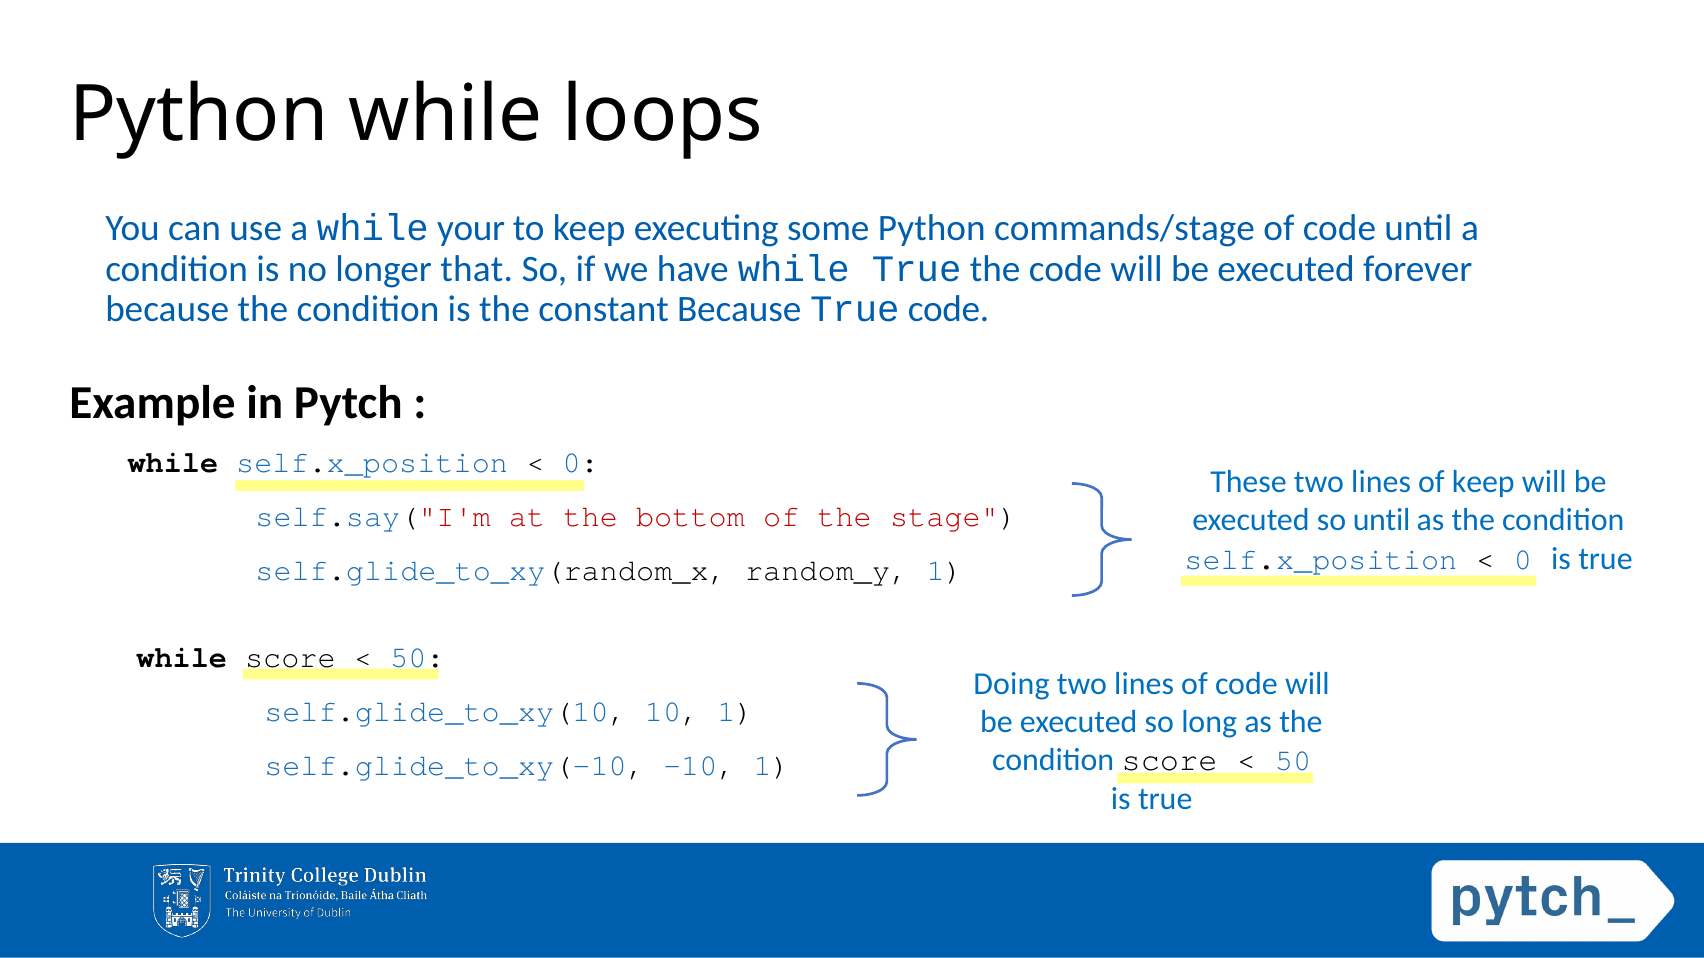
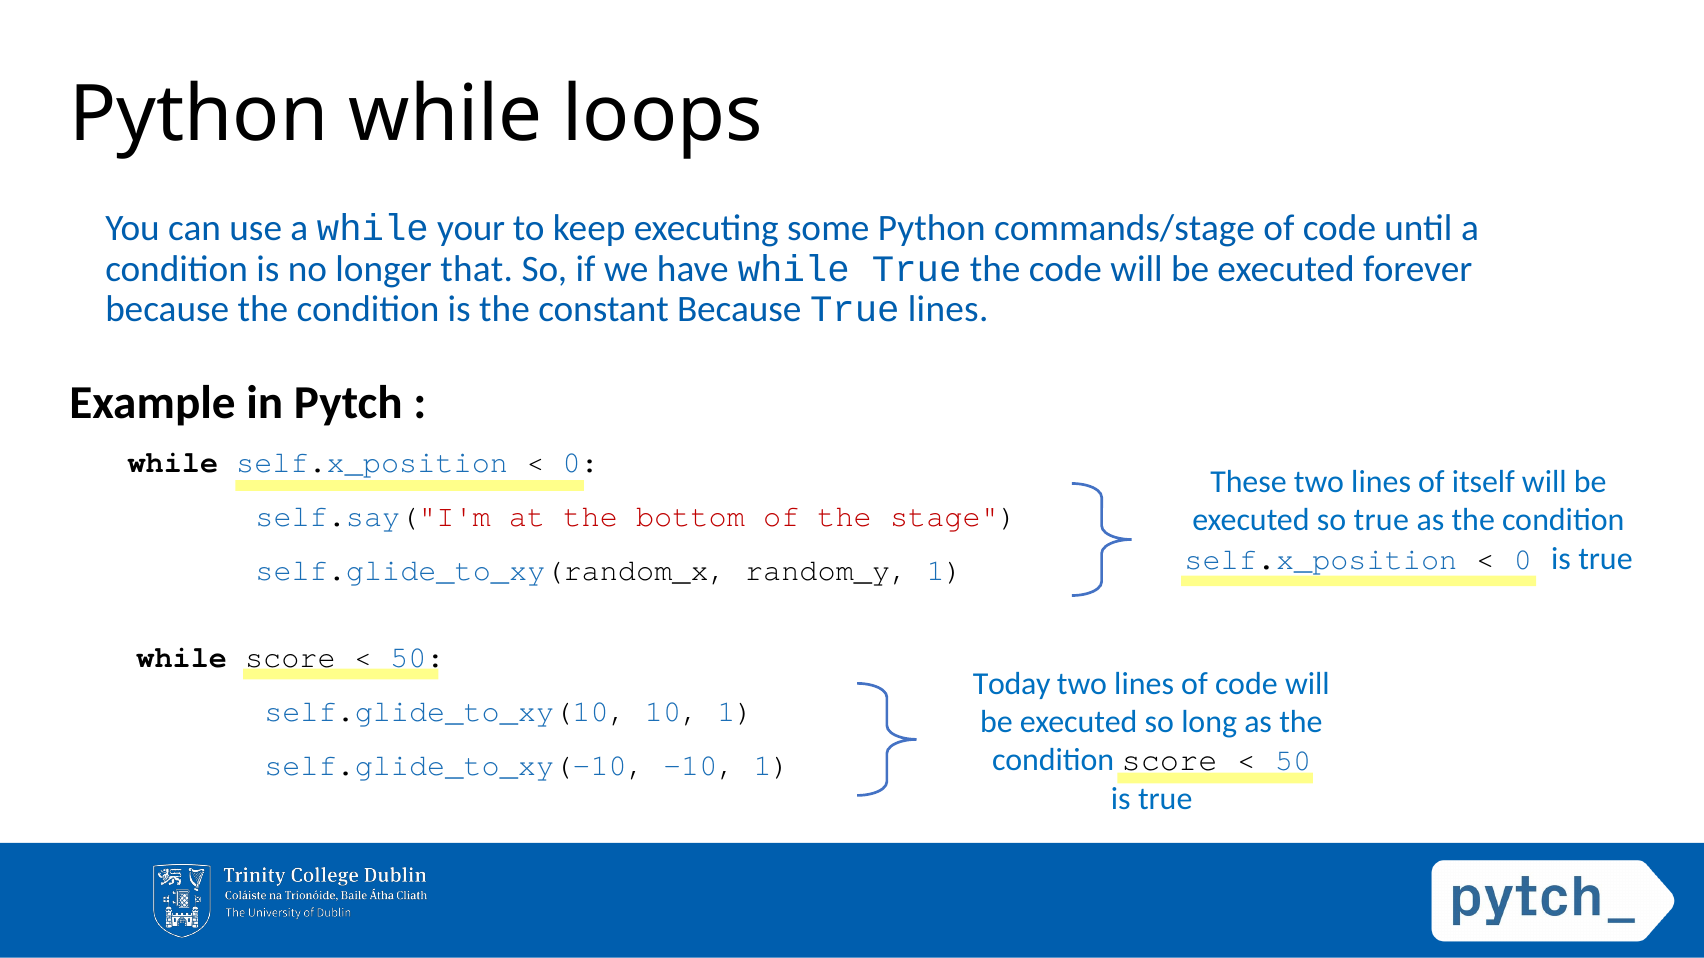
True code: code -> lines
of keep: keep -> itself
so until: until -> true
Doing: Doing -> Today
